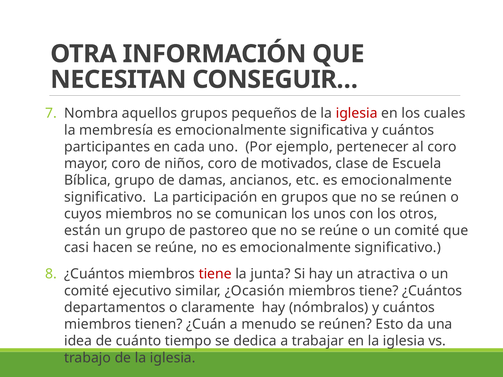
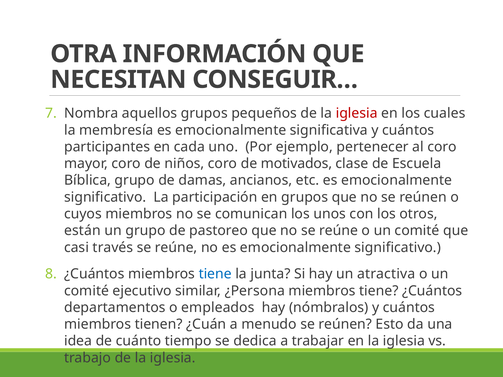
hacen: hacen -> través
tiene at (215, 274) colour: red -> blue
¿Ocasión: ¿Ocasión -> ¿Persona
claramente: claramente -> empleados
